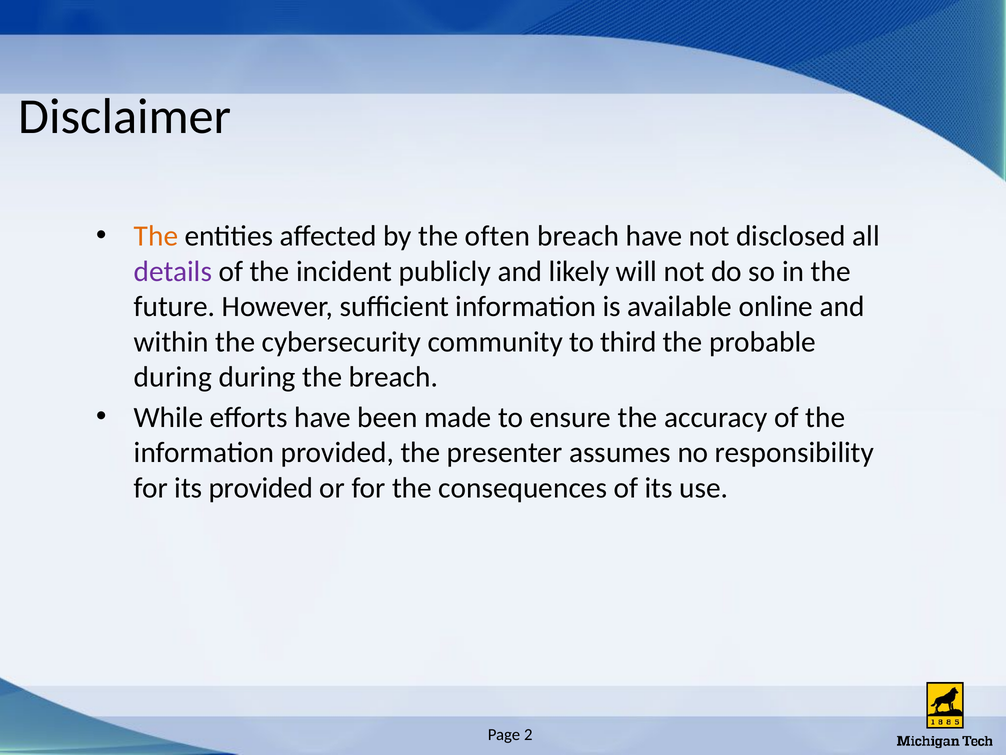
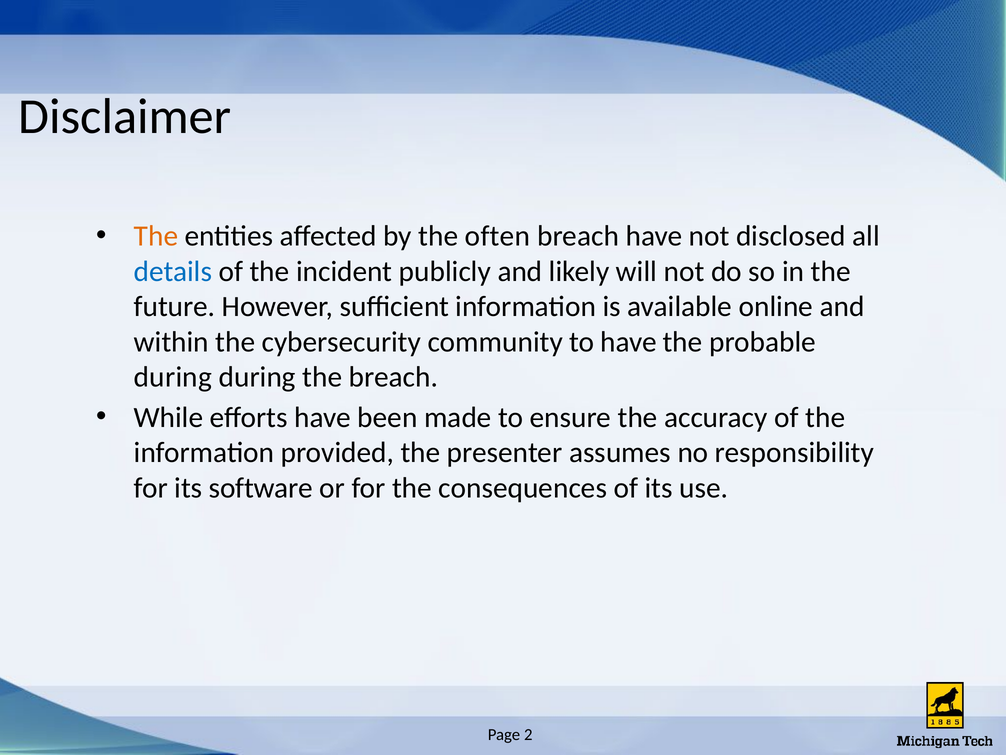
details colour: purple -> blue
to third: third -> have
its provided: provided -> software
